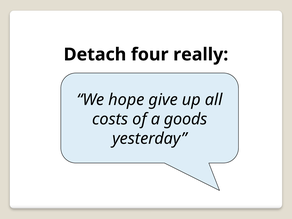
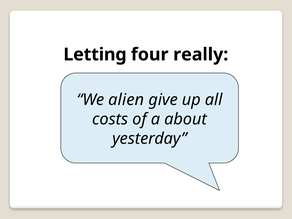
Detach: Detach -> Letting
hope: hope -> alien
goods: goods -> about
